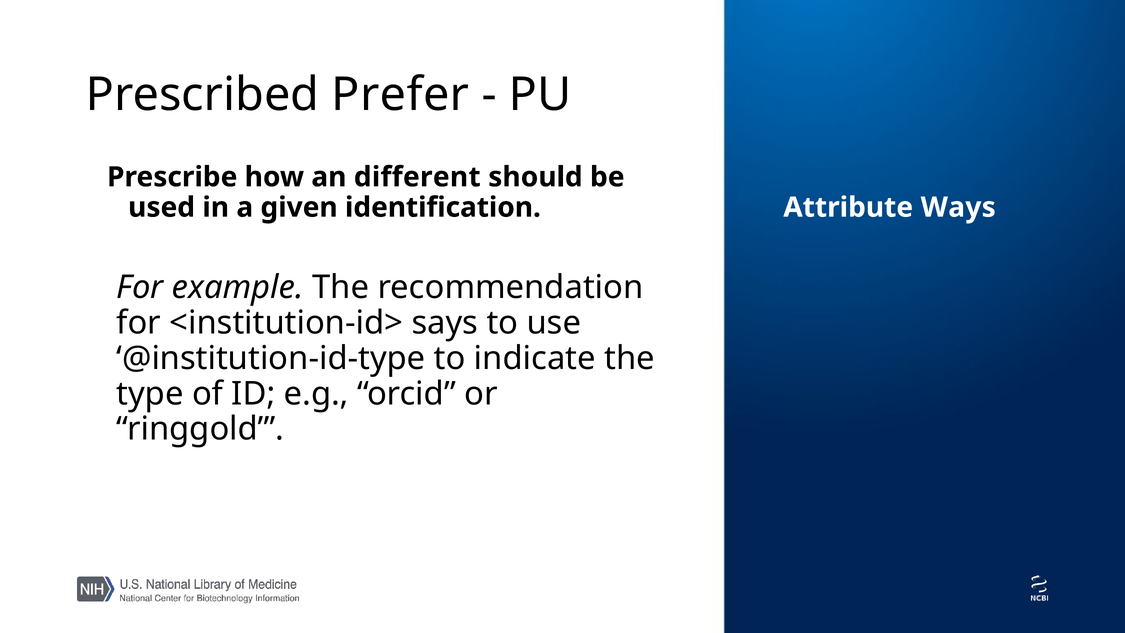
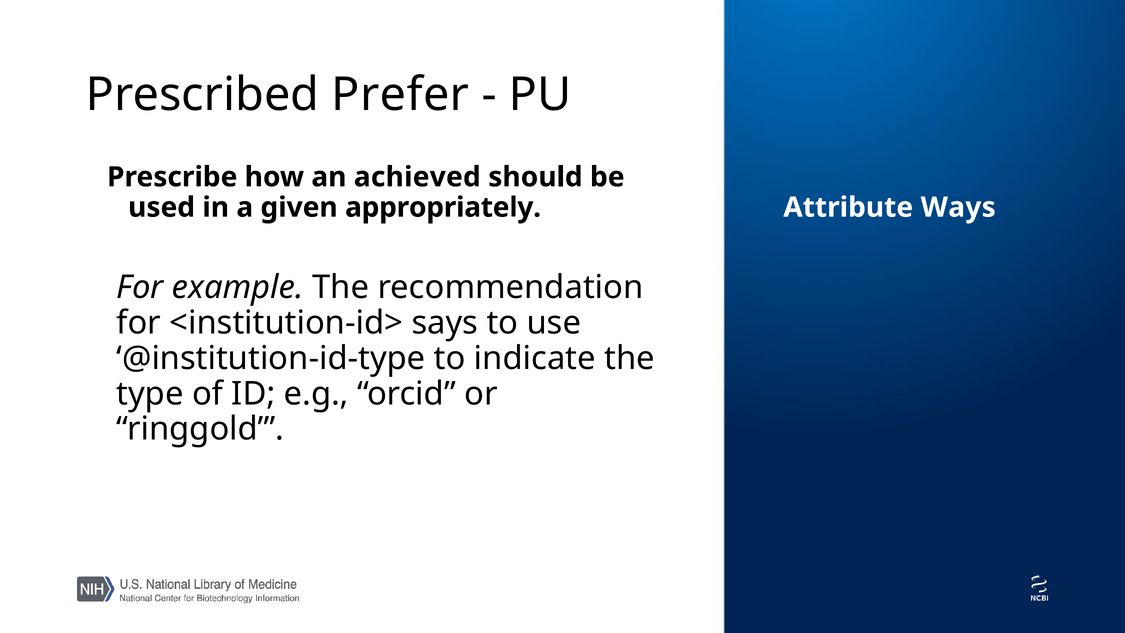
different: different -> achieved
identification: identification -> appropriately
